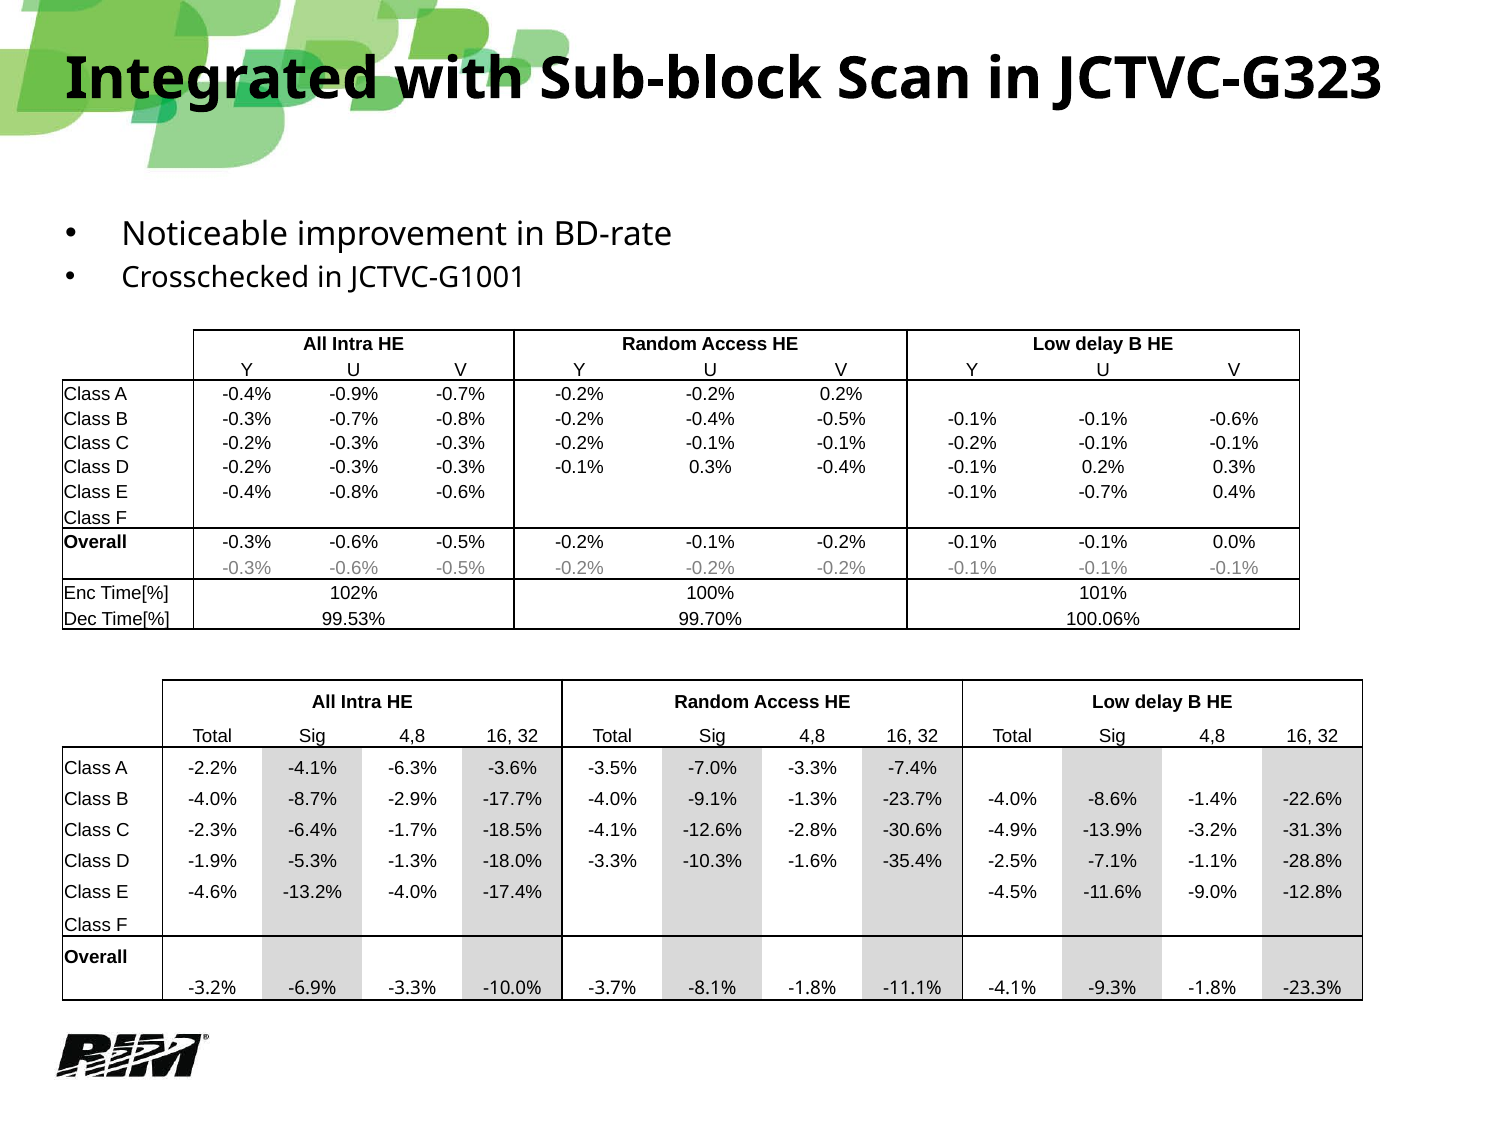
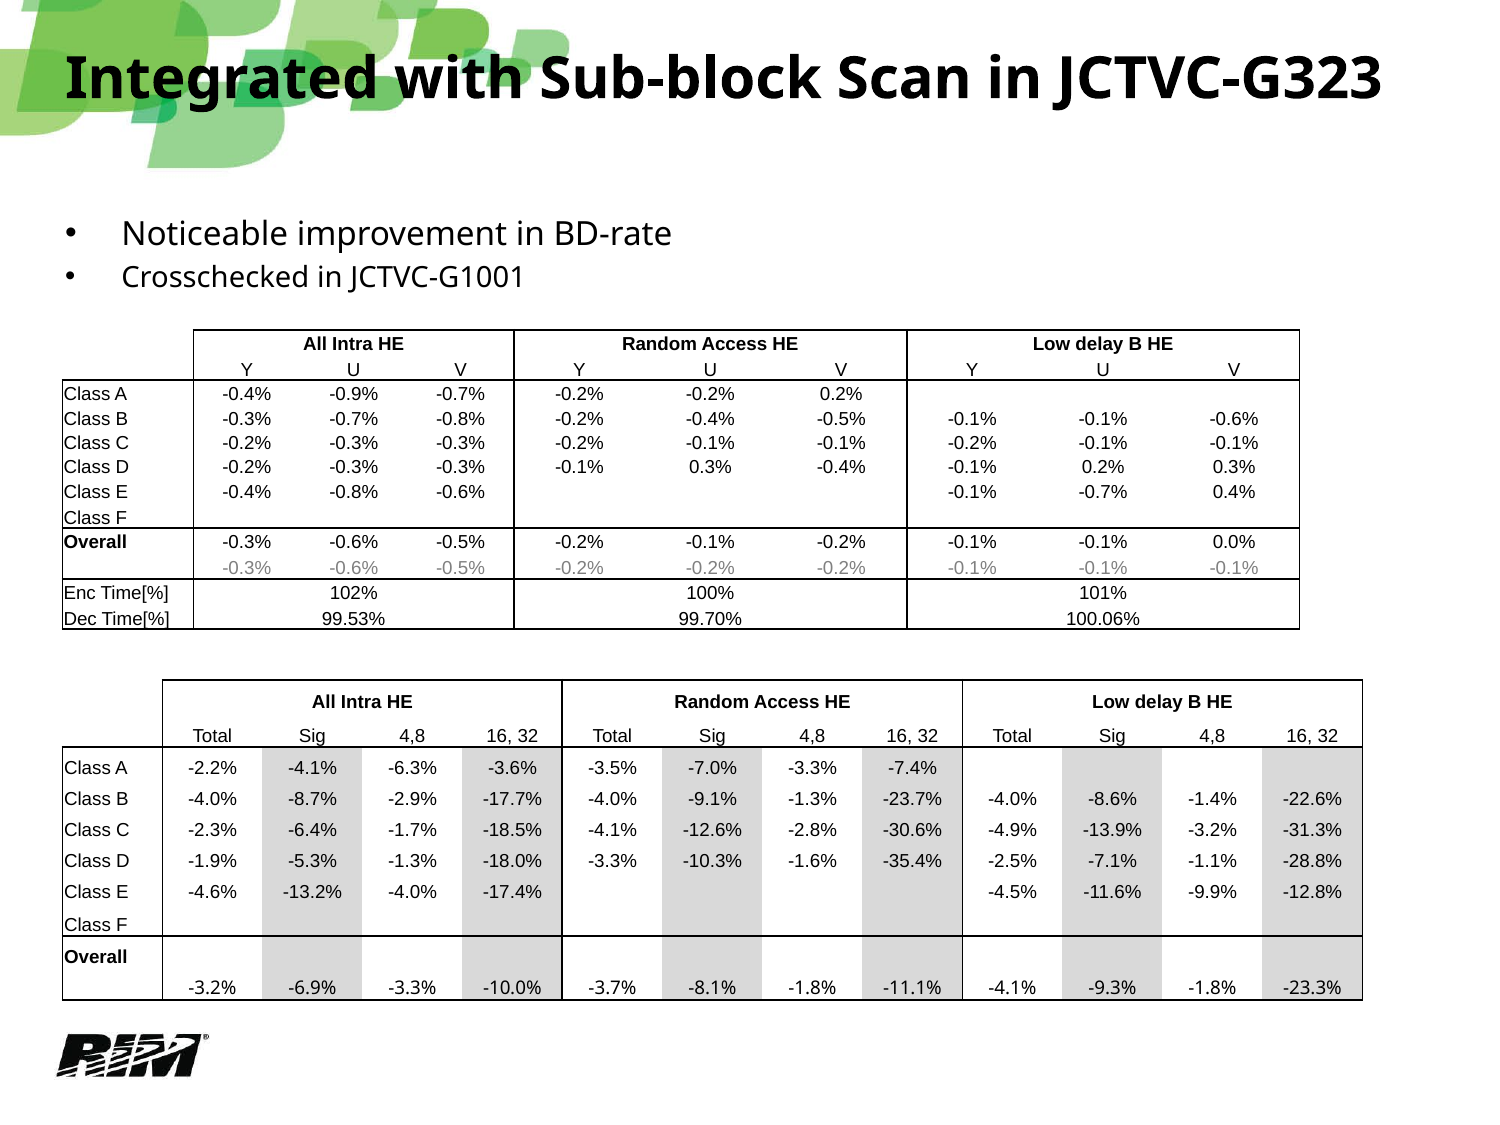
-9.0%: -9.0% -> -9.9%
